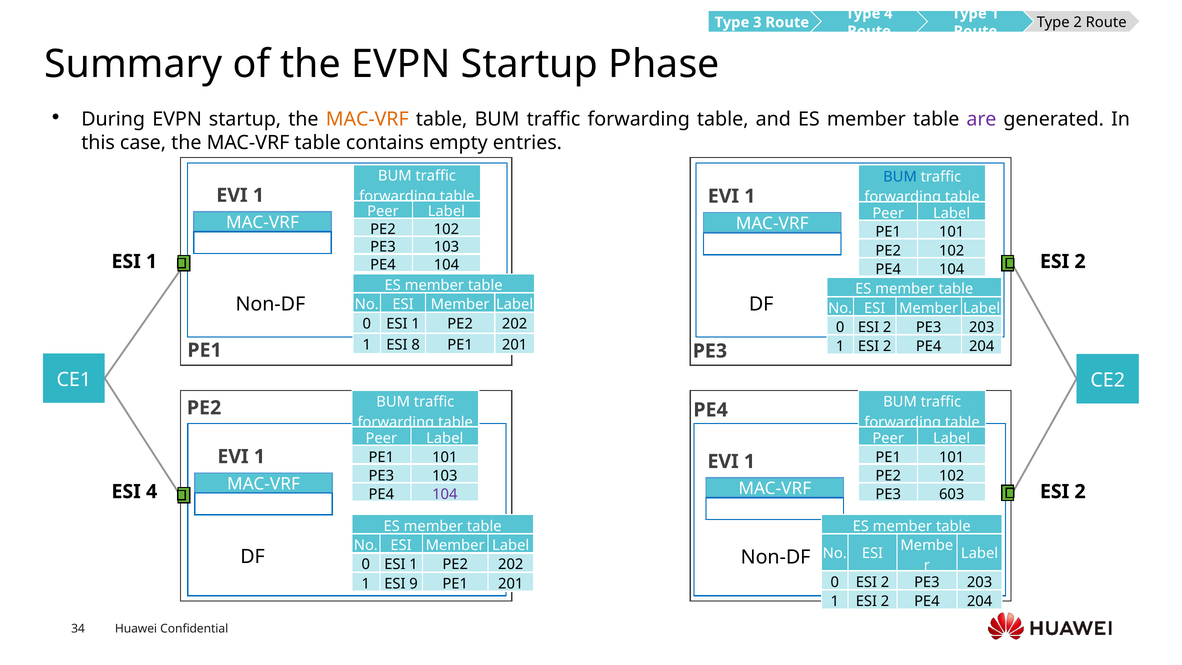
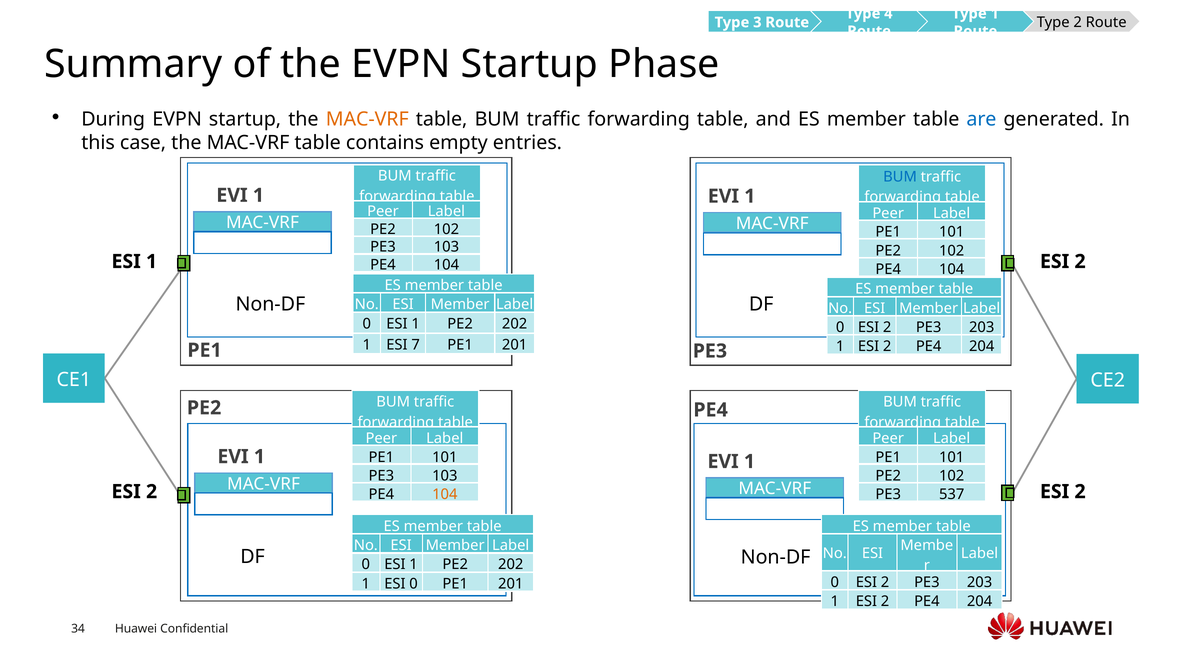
are colour: purple -> blue
8: 8 -> 7
4 at (152, 492): 4 -> 2
104 at (445, 494) colour: purple -> orange
603: 603 -> 537
ESI 9: 9 -> 0
